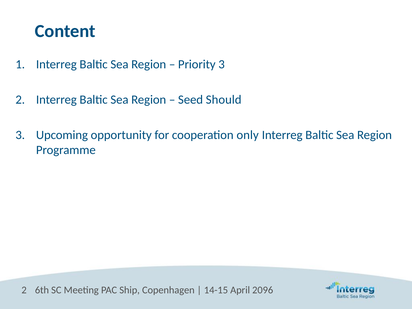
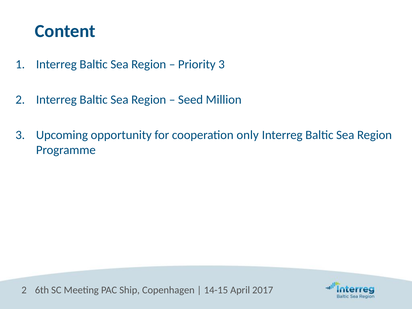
Should: Should -> Million
2096: 2096 -> 2017
